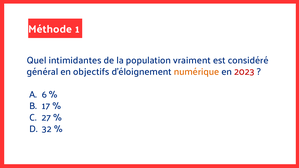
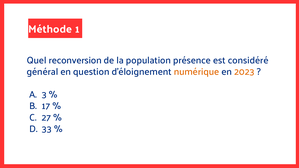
intimidantes: intimidantes -> reconversion
vraiment: vraiment -> présence
objectifs: objectifs -> question
2023 colour: red -> orange
6: 6 -> 3
32: 32 -> 33
